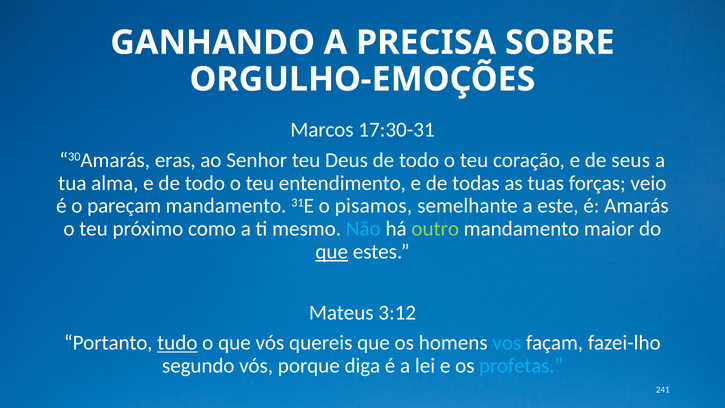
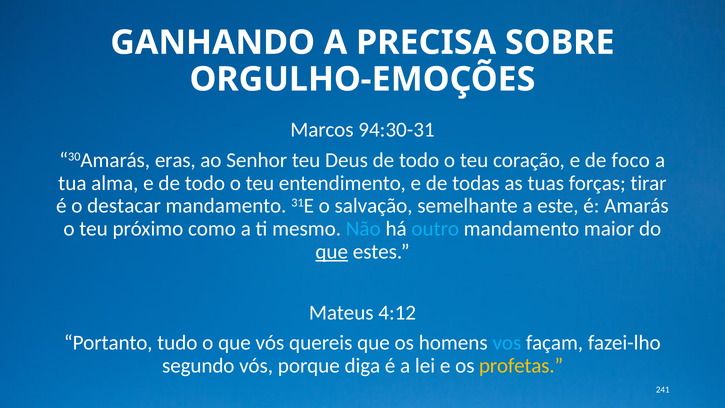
17:30-31: 17:30-31 -> 94:30-31
seus: seus -> foco
veio: veio -> tirar
pareçam: pareçam -> destacar
pisamos: pisamos -> salvação
outro colour: light green -> light blue
3:12: 3:12 -> 4:12
tudo underline: present -> none
profetas colour: light blue -> yellow
